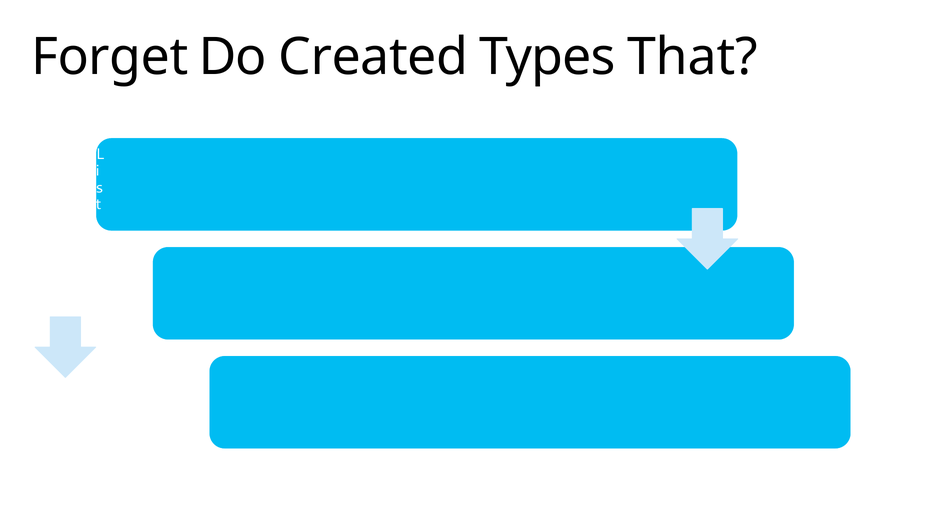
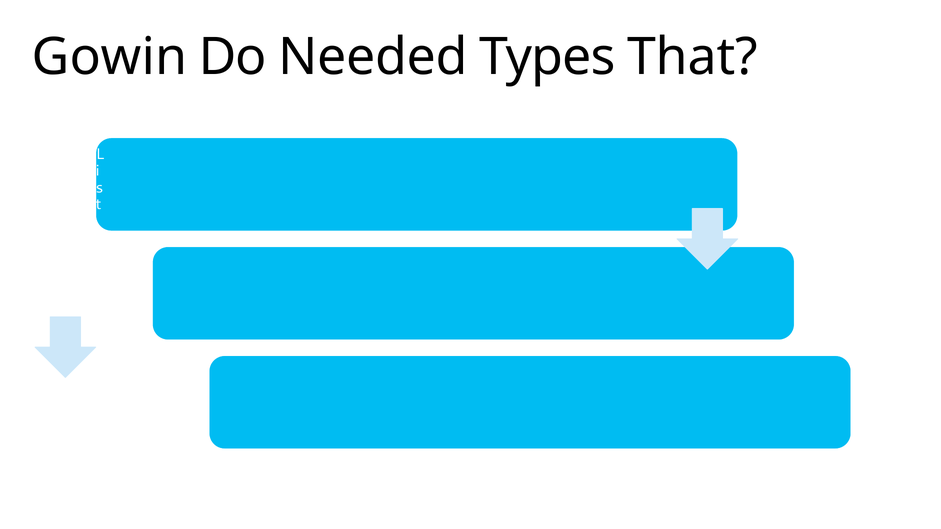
Forget: Forget -> Gowin
Created: Created -> Needed
